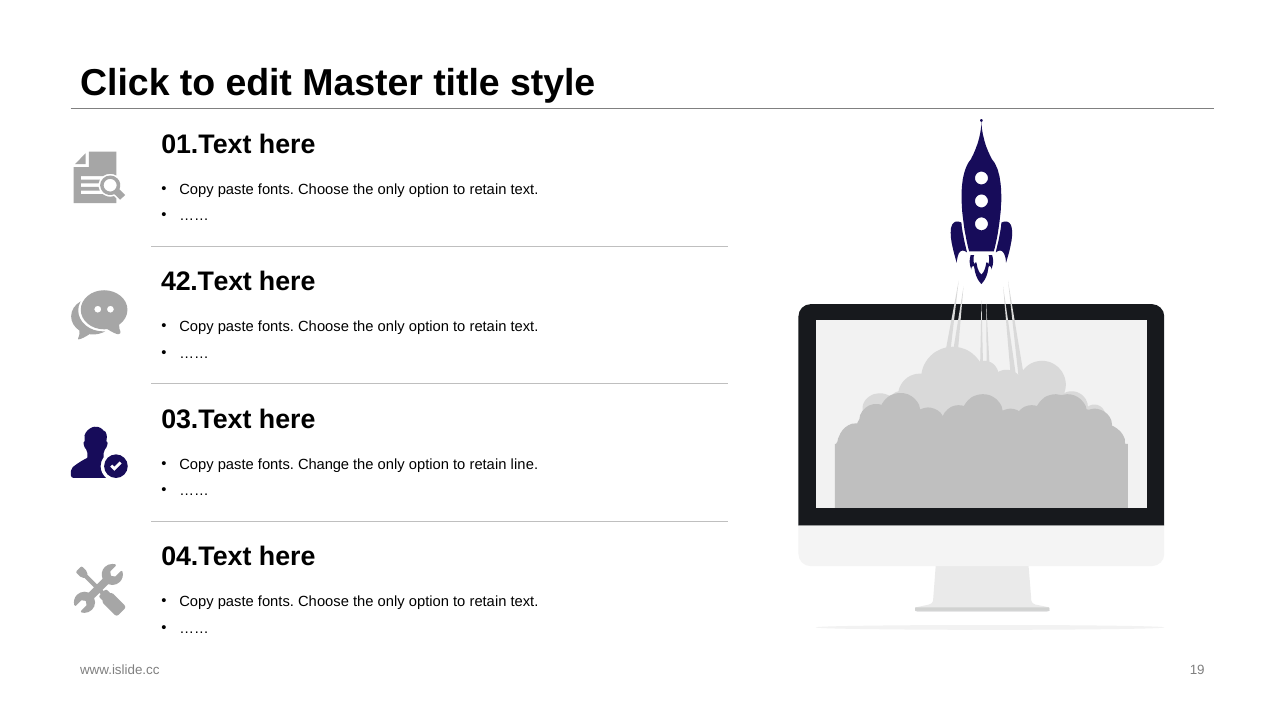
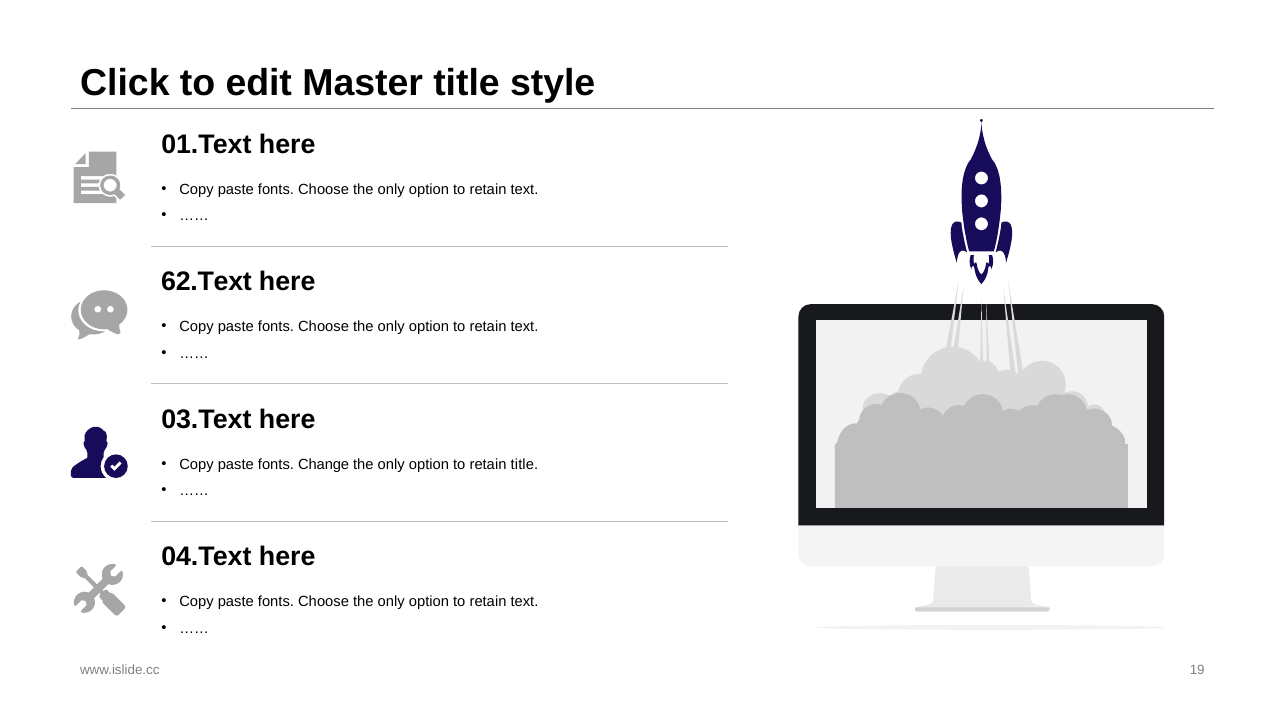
42.Text: 42.Text -> 62.Text
retain line: line -> title
